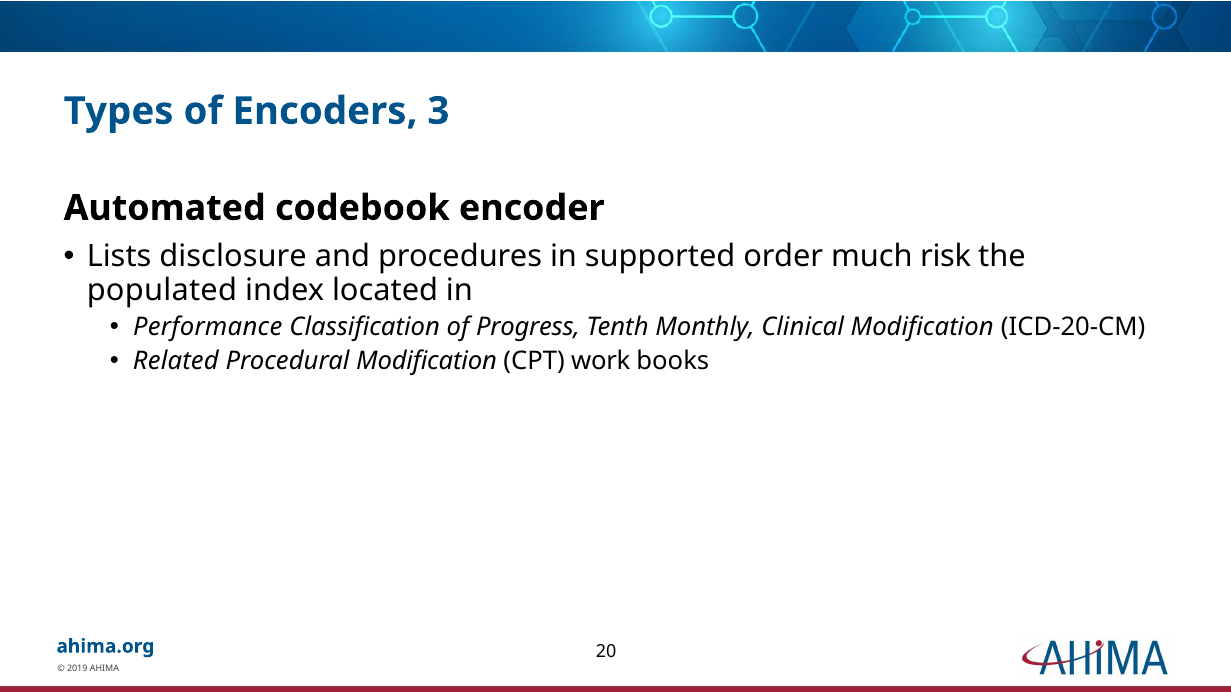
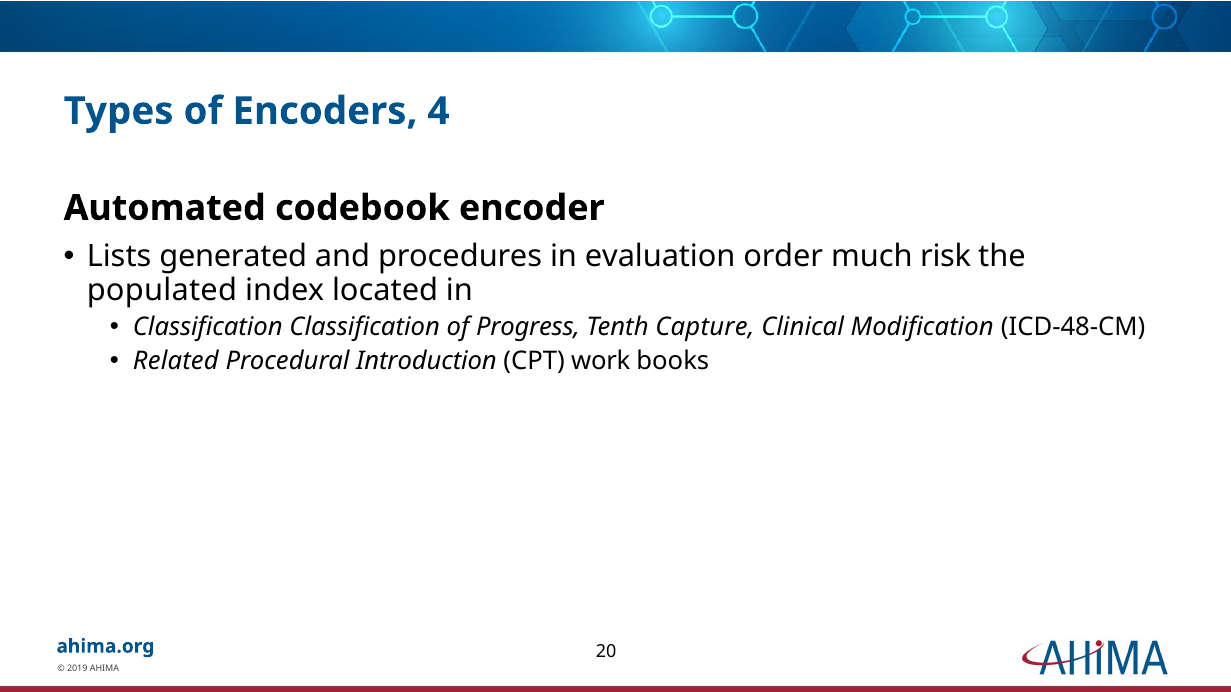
3: 3 -> 4
disclosure: disclosure -> generated
supported: supported -> evaluation
Performance at (208, 327): Performance -> Classification
Monthly: Monthly -> Capture
ICD-20-CM: ICD-20-CM -> ICD-48-CM
Procedural Modification: Modification -> Introduction
